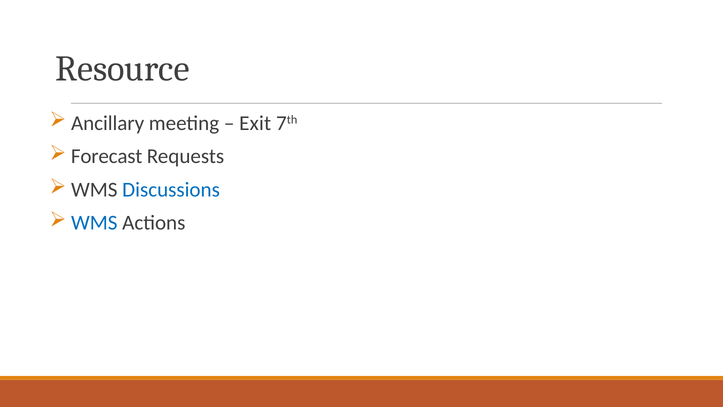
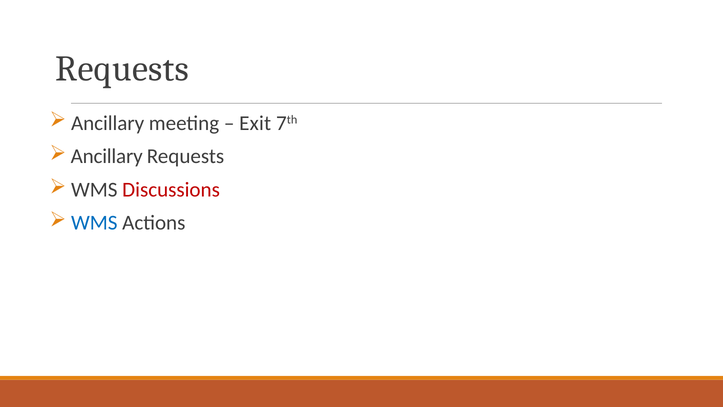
Resource at (122, 69): Resource -> Requests
Forecast at (107, 156): Forecast -> Ancillary
Discussions colour: blue -> red
